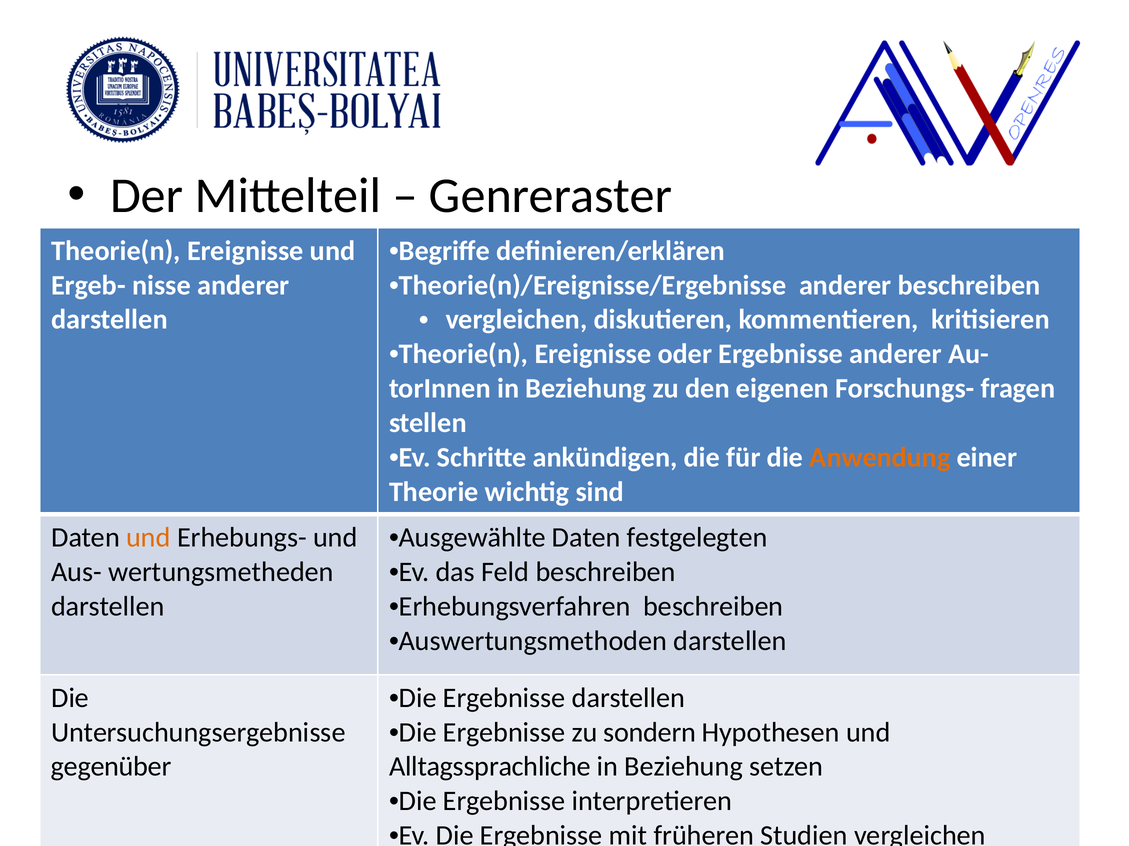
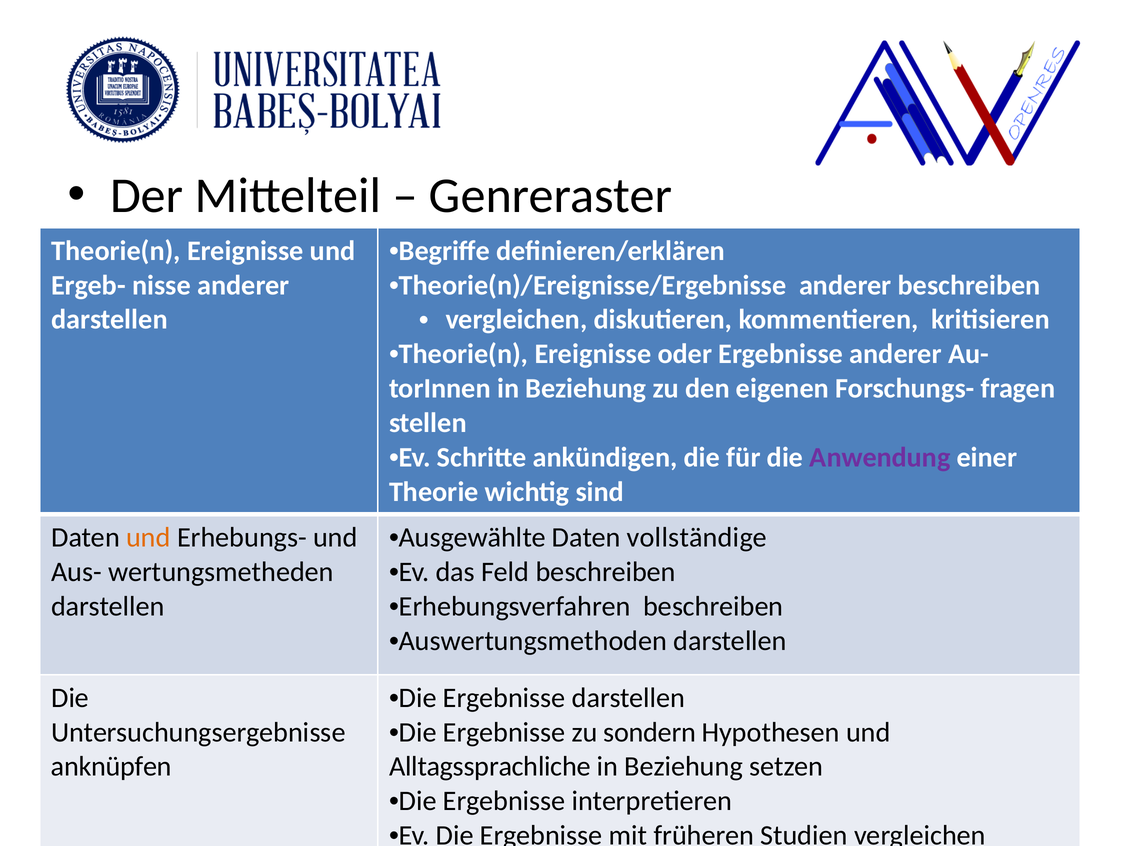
Anwendung colour: orange -> purple
festgelegten: festgelegten -> vollständige
gegenüber: gegenüber -> anknüpfen
